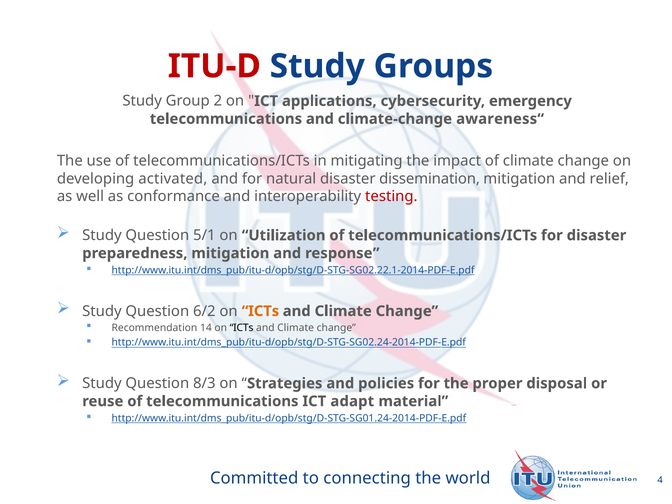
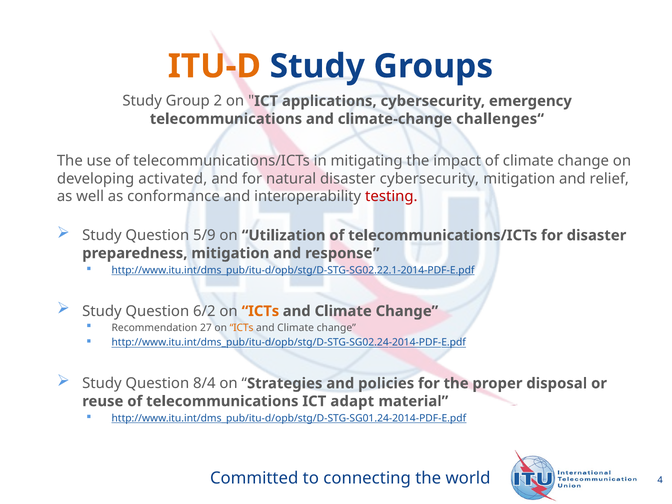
ITU-D colour: red -> orange
awareness“: awareness“ -> challenges“
disaster dissemination: dissemination -> cybersecurity
5/1: 5/1 -> 5/9
14: 14 -> 27
ICTs at (242, 328) colour: black -> orange
8/3: 8/3 -> 8/4
